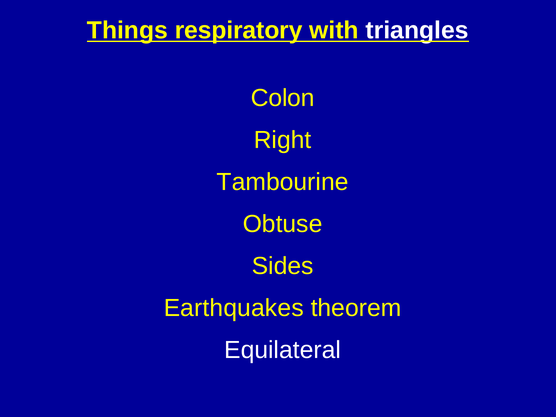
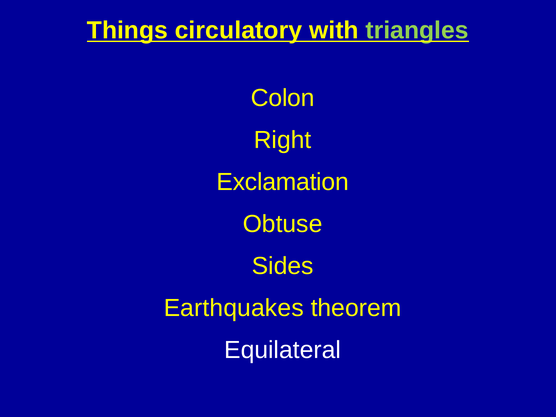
respiratory: respiratory -> circulatory
triangles colour: white -> light green
Tambourine: Tambourine -> Exclamation
